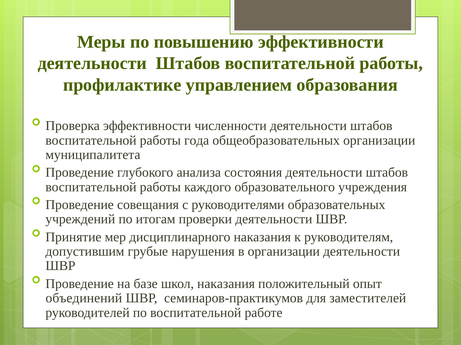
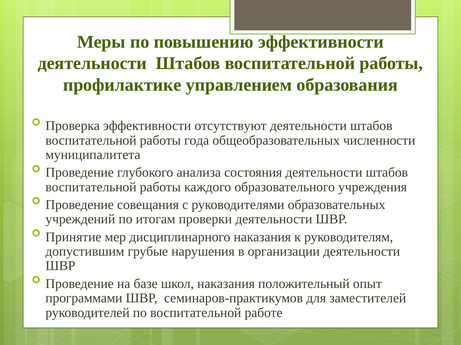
численности: численности -> отсутствуют
общеобразовательных организации: организации -> численности
объединений: объединений -> программами
